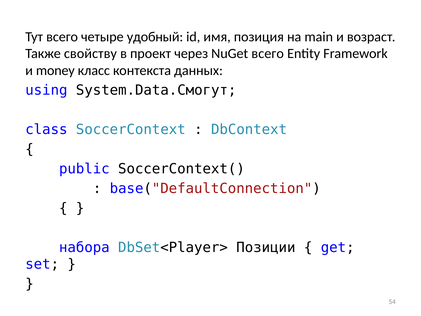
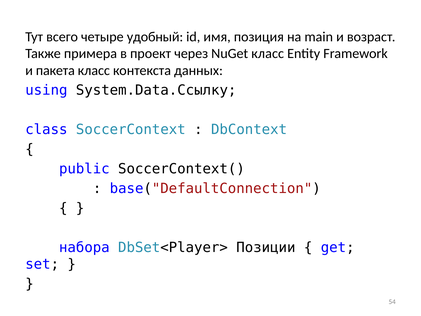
свойству: свойству -> примера
NuGet всего: всего -> класс
money: money -> пакета
System.Data.Смогут: System.Data.Смогут -> System.Data.Ссылку
